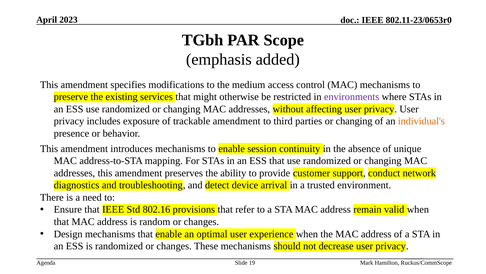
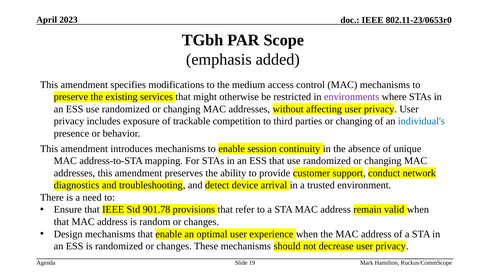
trackable amendment: amendment -> competition
individual's colour: orange -> blue
802.16: 802.16 -> 901.78
